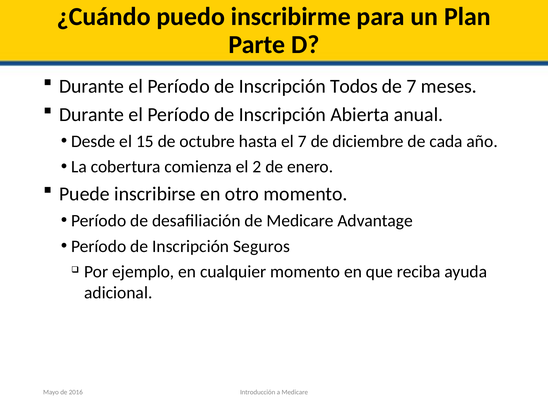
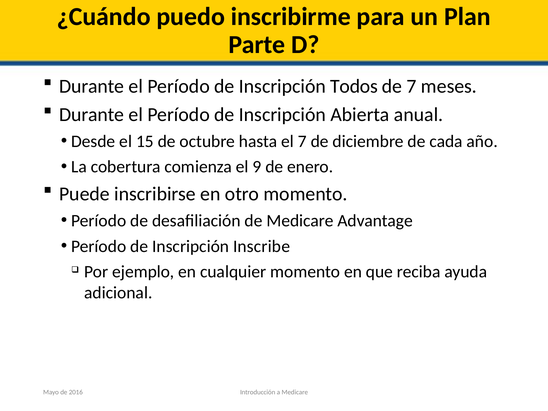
2: 2 -> 9
Seguros: Seguros -> Inscribe
